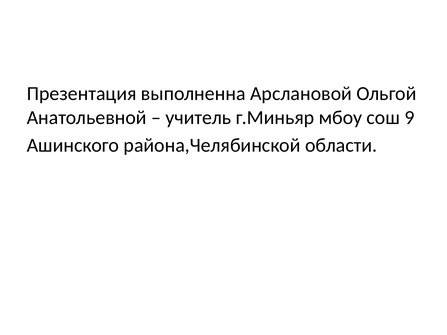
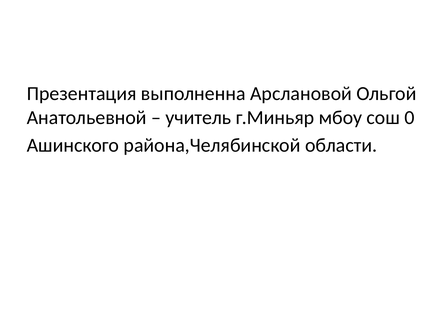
9: 9 -> 0
